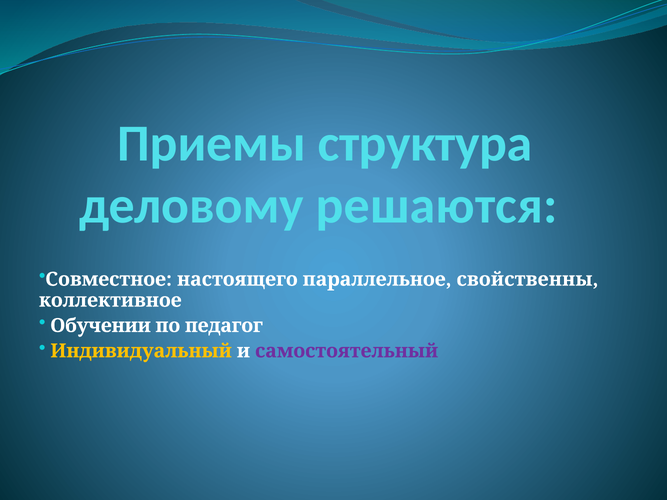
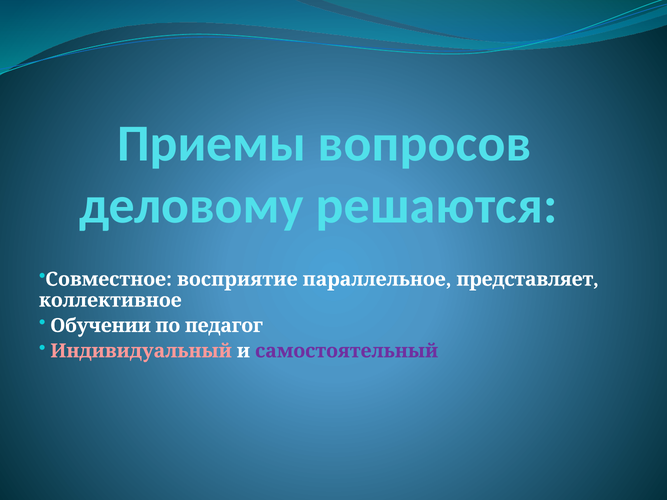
структура: структура -> вопросов
настоящего: настоящего -> восприятие
свойственны: свойственны -> представляет
Индивидуальный colour: yellow -> pink
